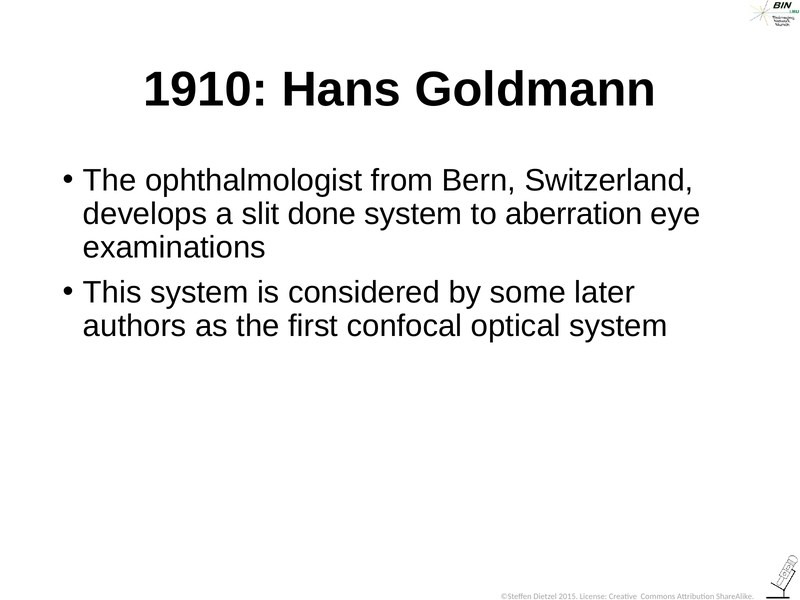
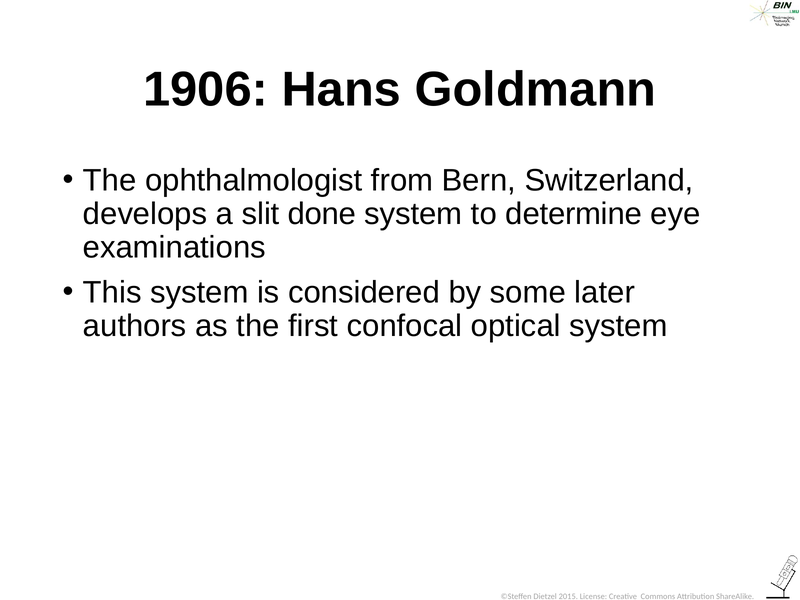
1910: 1910 -> 1906
aberration: aberration -> determine
